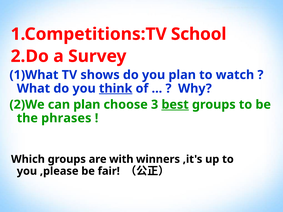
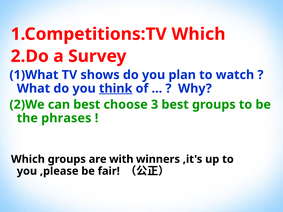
1.Competitions:TV School: School -> Which
can plan: plan -> best
best at (175, 105) underline: present -> none
